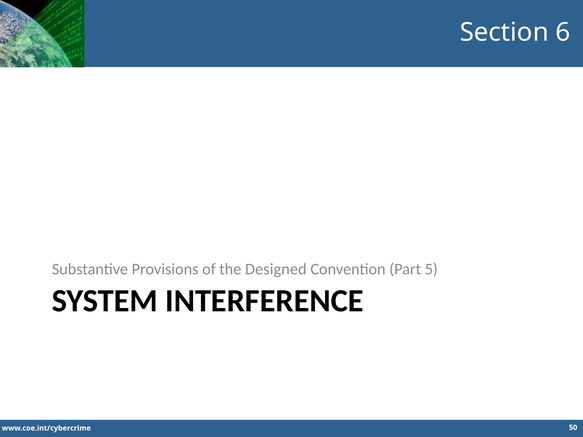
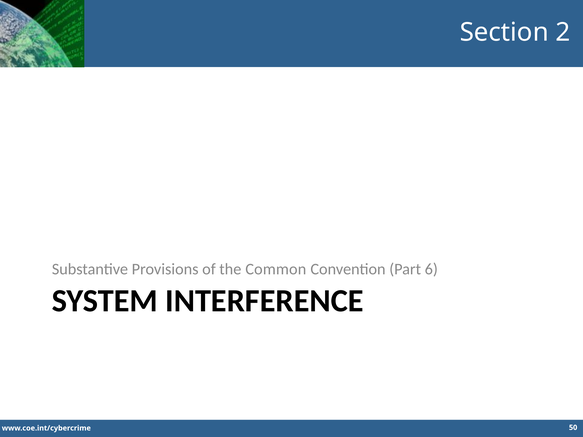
6: 6 -> 2
Designed: Designed -> Common
5: 5 -> 6
